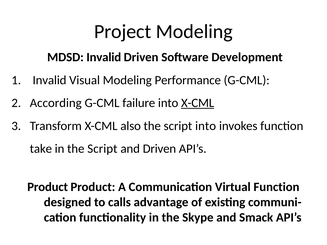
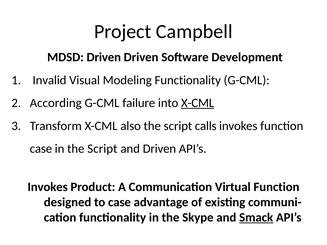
Project Modeling: Modeling -> Campbell
MDSD Invalid: Invalid -> Driven
Modeling Performance: Performance -> Functionality
script into: into -> calls
take at (41, 149): take -> case
Product at (48, 187): Product -> Invokes
to calls: calls -> case
Smack underline: none -> present
